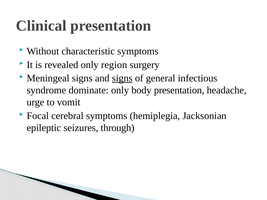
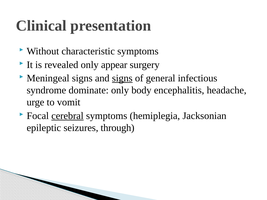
region: region -> appear
body presentation: presentation -> encephalitis
cerebral underline: none -> present
